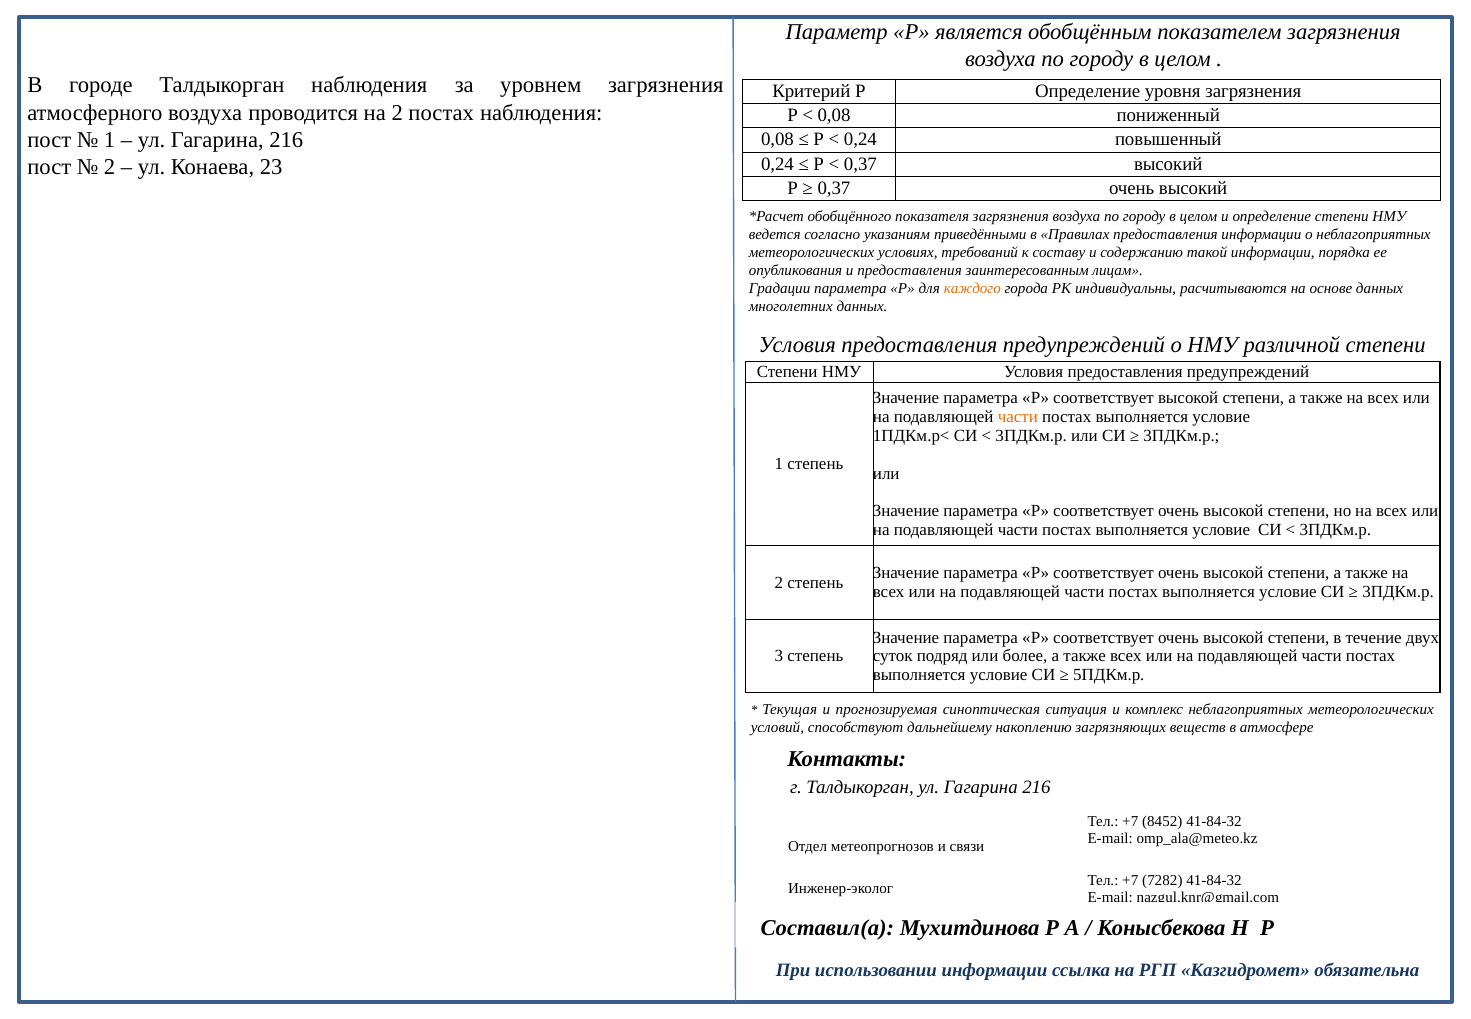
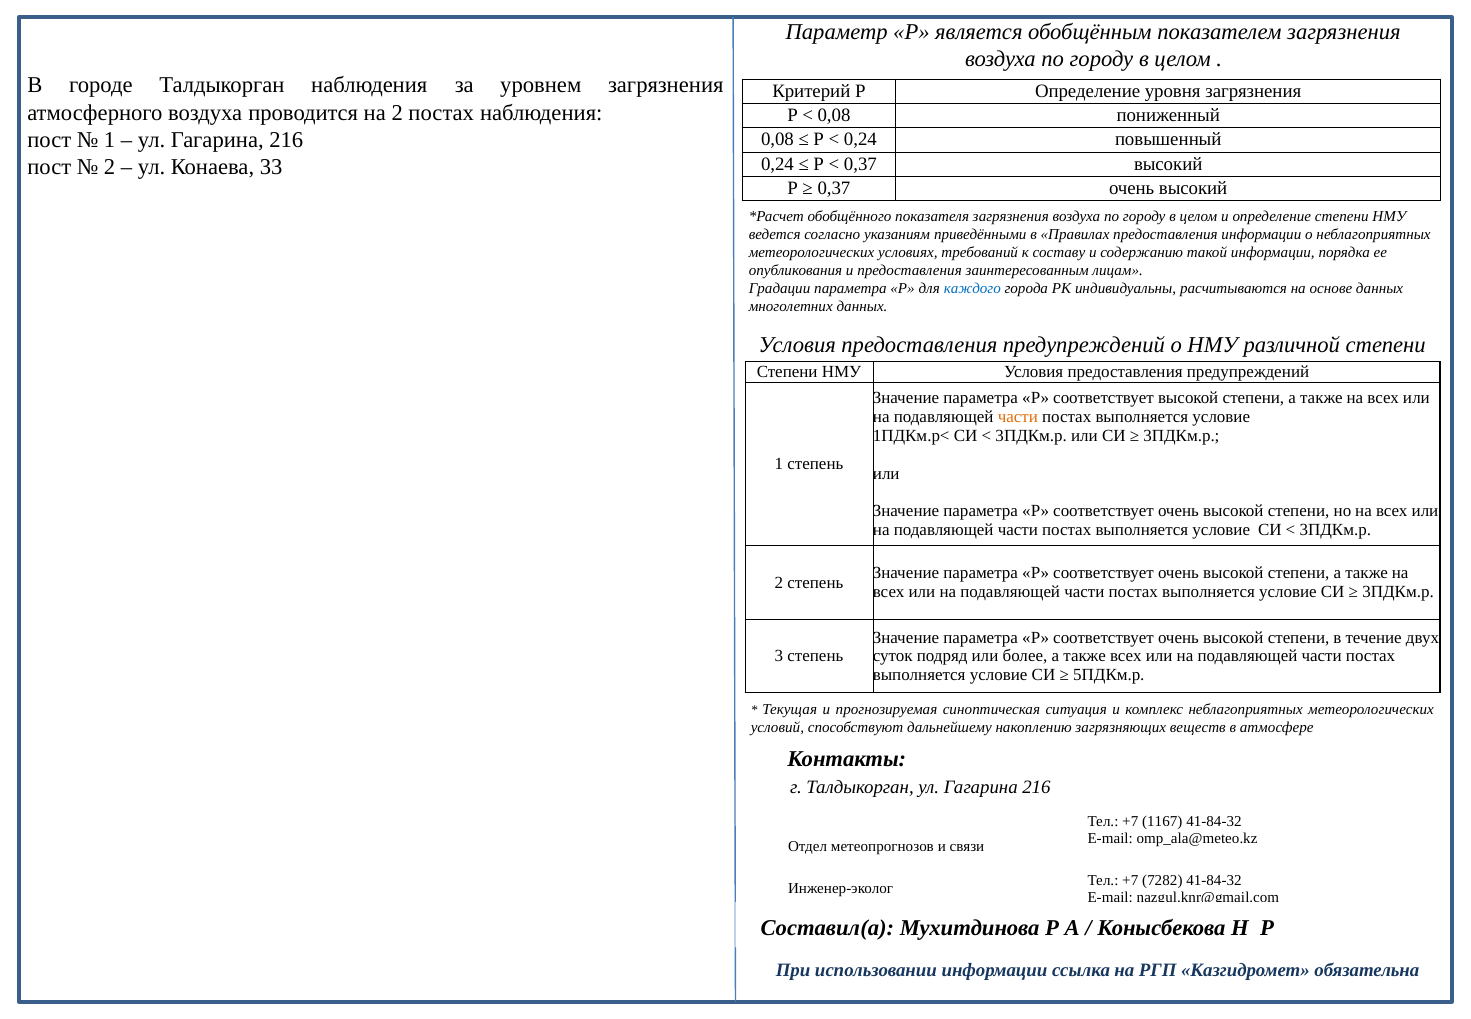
23: 23 -> 33
каждого colour: orange -> blue
8452: 8452 -> 1167
